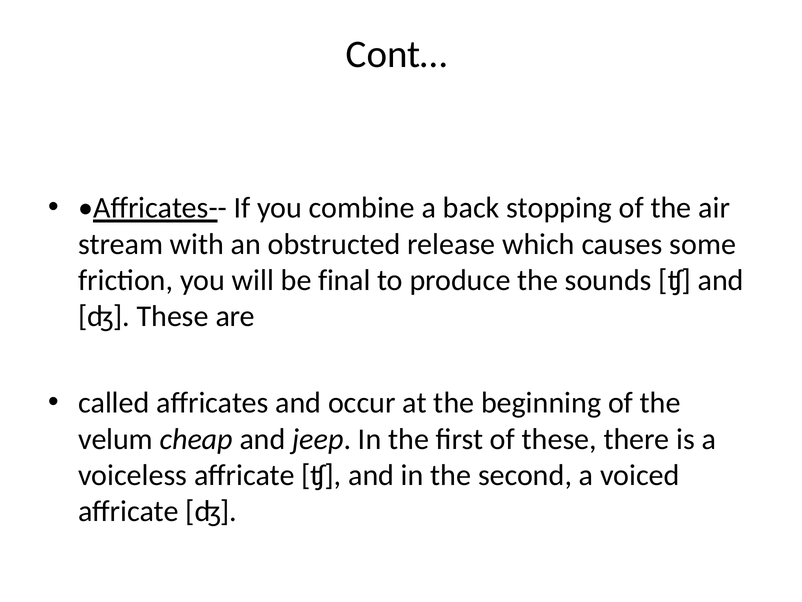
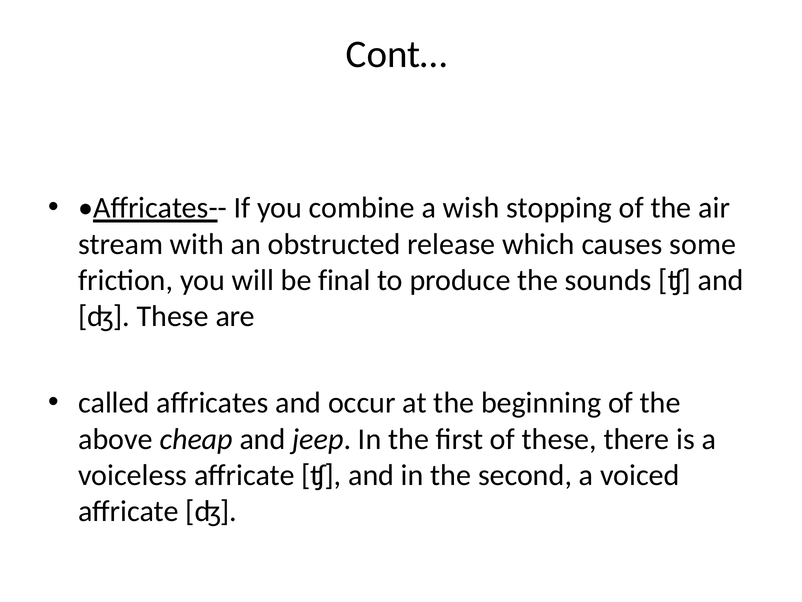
back: back -> wish
velum: velum -> above
